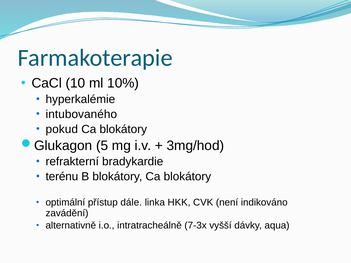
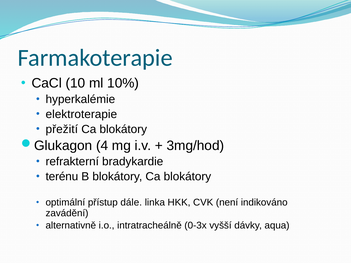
intubovaného: intubovaného -> elektroterapie
pokud: pokud -> přežití
5: 5 -> 4
7-3x: 7-3x -> 0-3x
